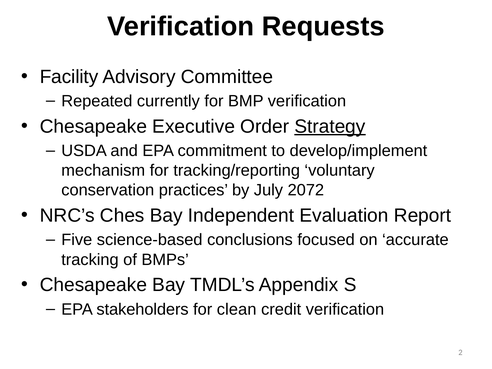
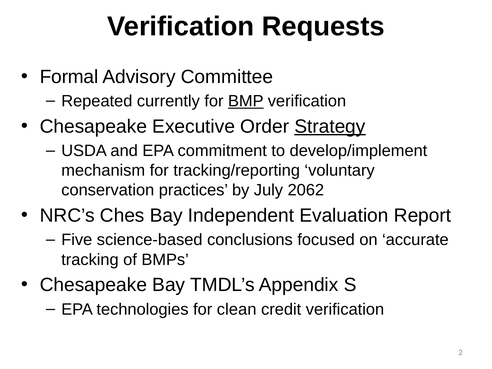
Facility: Facility -> Formal
BMP underline: none -> present
2072: 2072 -> 2062
stakeholders: stakeholders -> technologies
